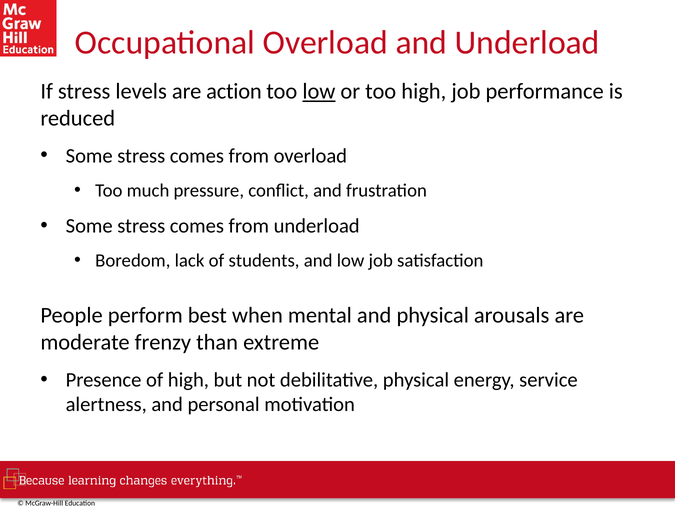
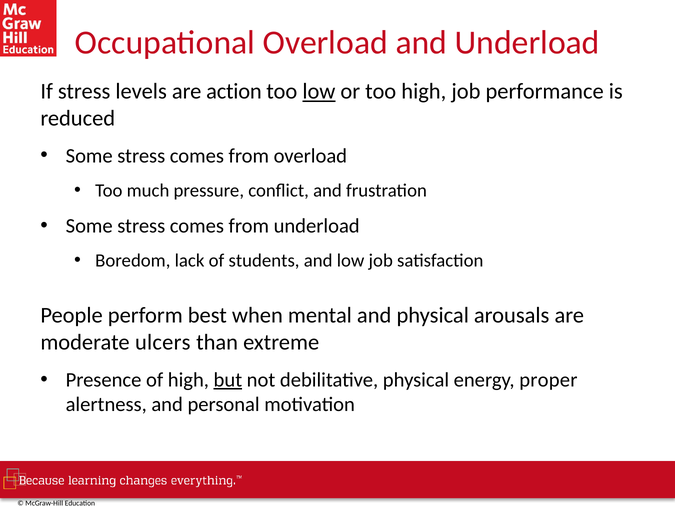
frenzy: frenzy -> ulcers
but underline: none -> present
service: service -> proper
